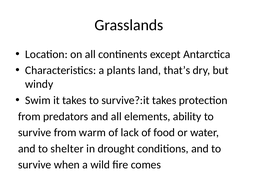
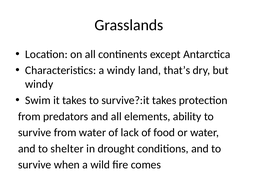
a plants: plants -> windy
from warm: warm -> water
